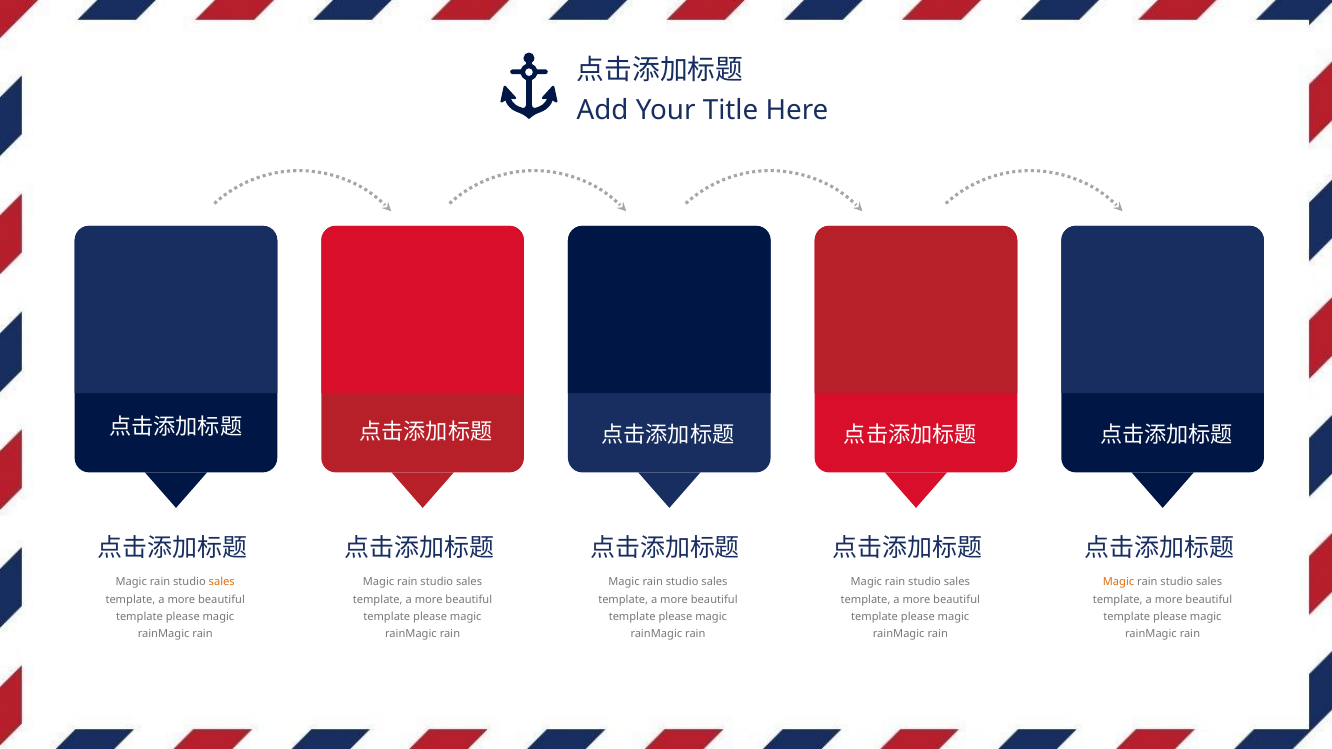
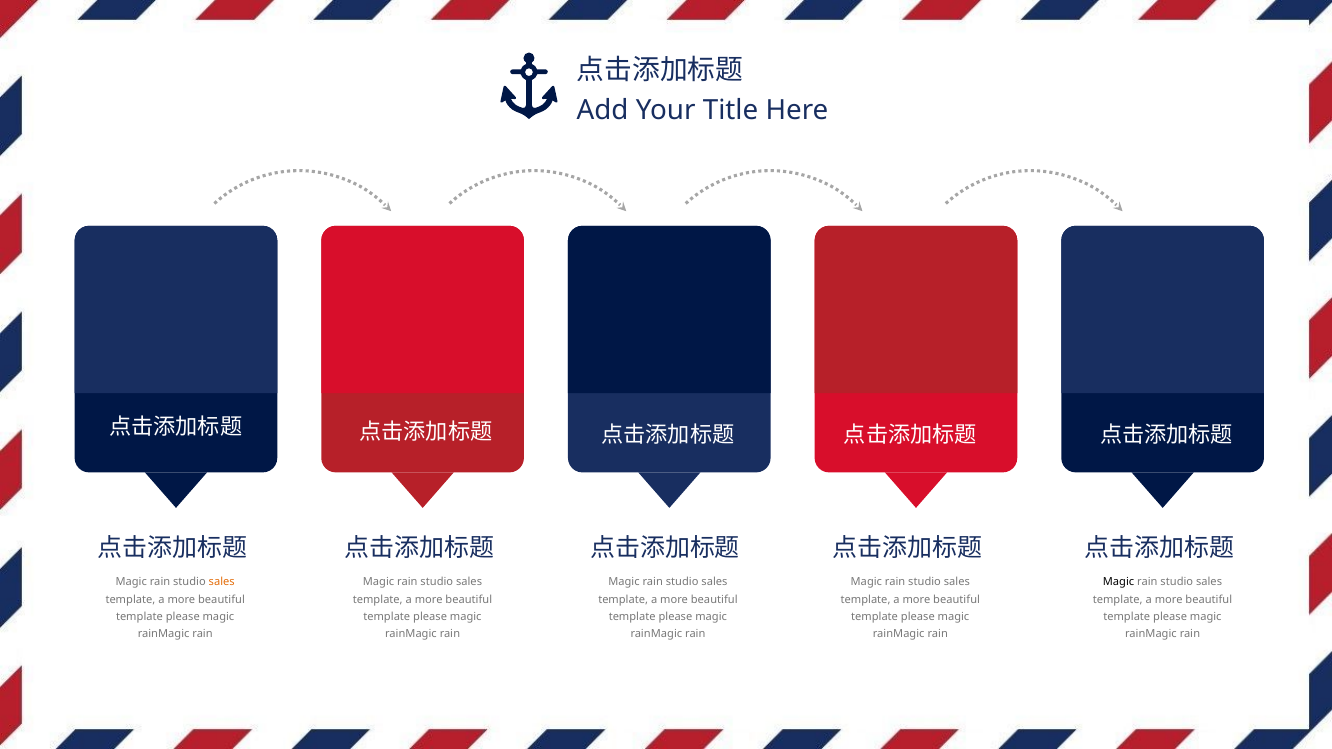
Magic at (1119, 582) colour: orange -> black
